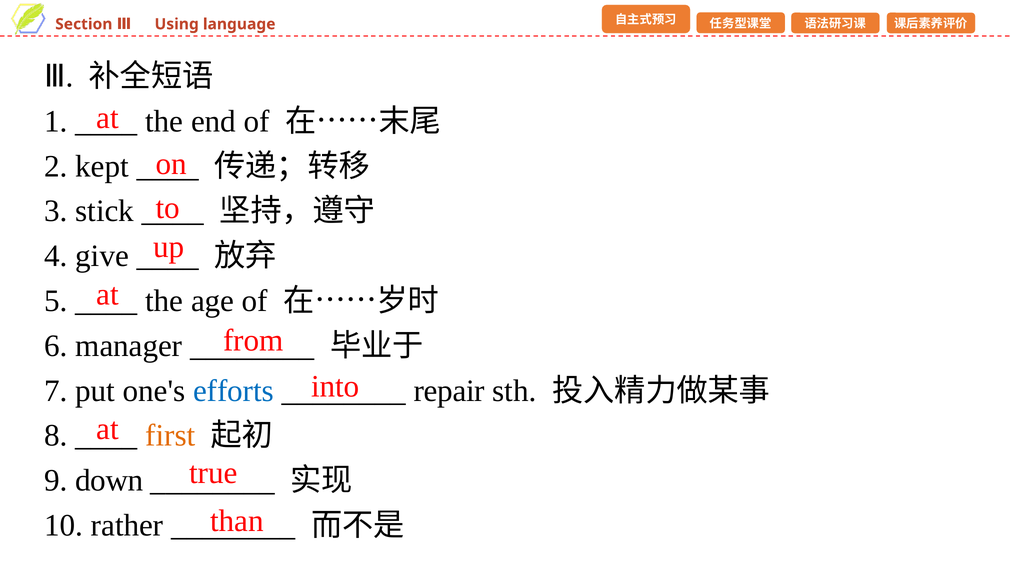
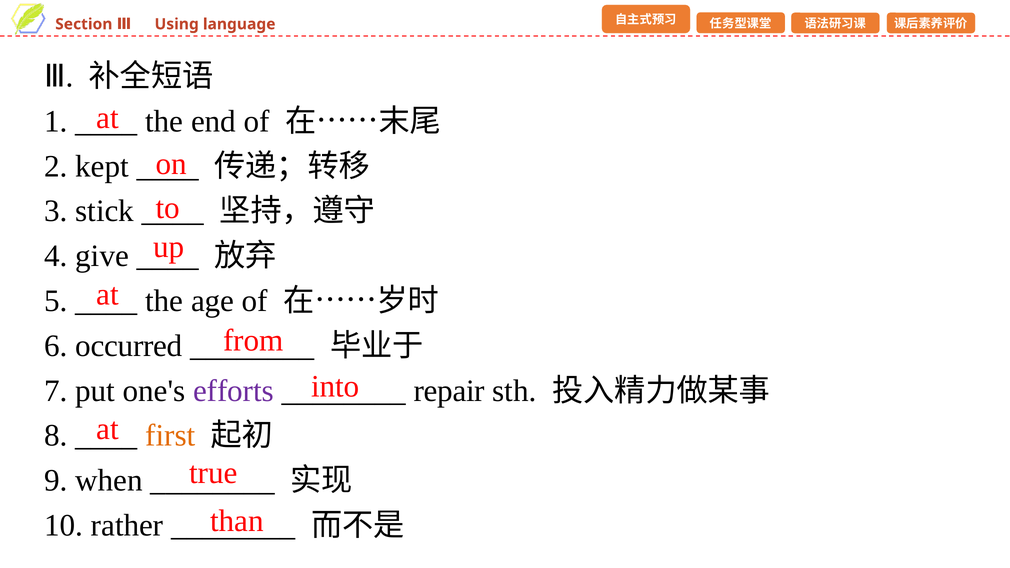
manager: manager -> occurred
efforts colour: blue -> purple
down: down -> when
